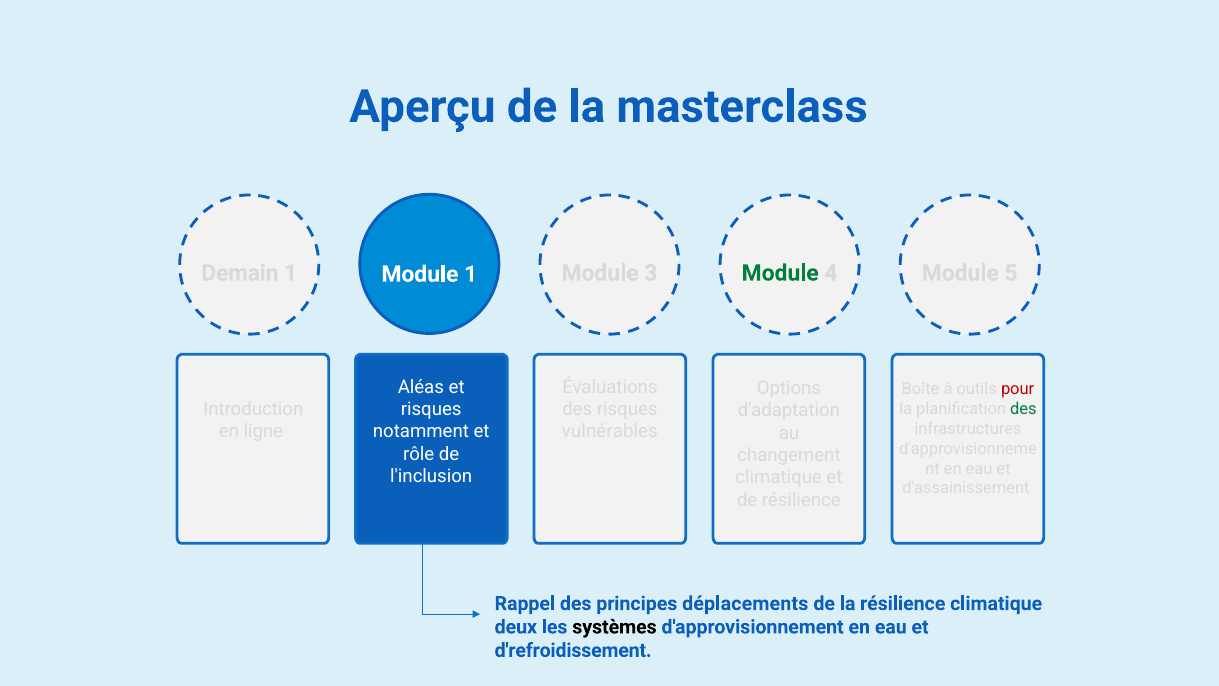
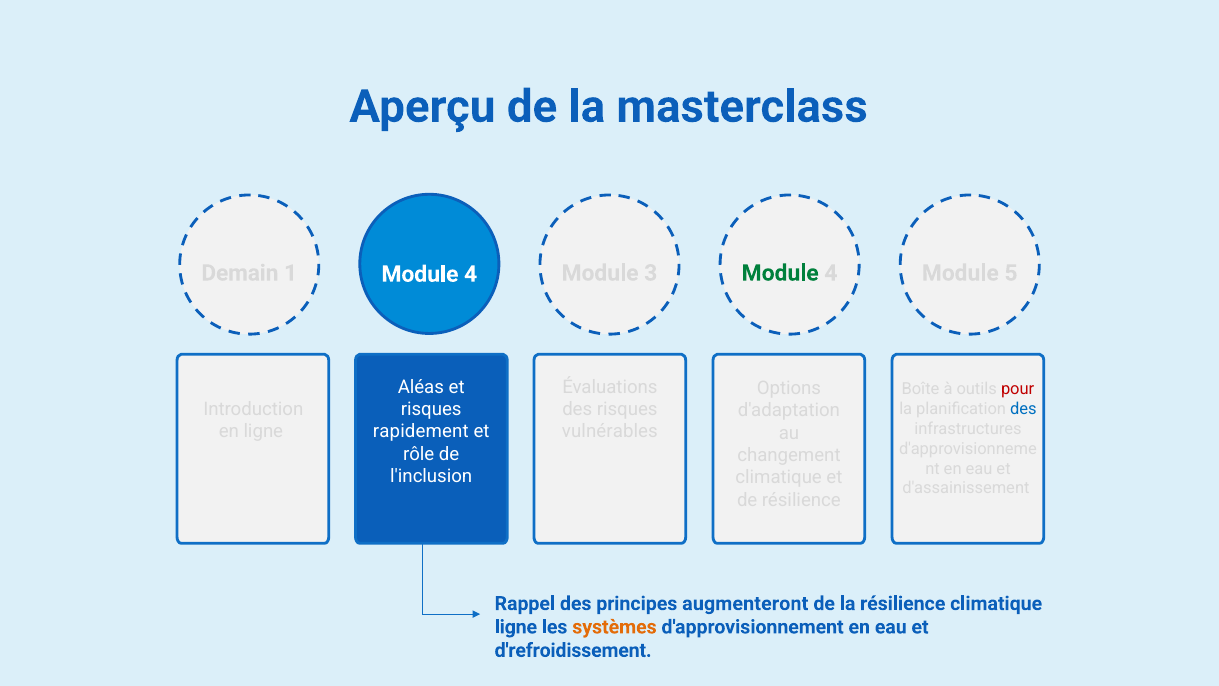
1 at (471, 274): 1 -> 4
des at (1023, 409) colour: green -> blue
notamment: notamment -> rapidement
déplacements: déplacements -> augmenteront
deux at (516, 627): deux -> ligne
systèmes colour: black -> orange
